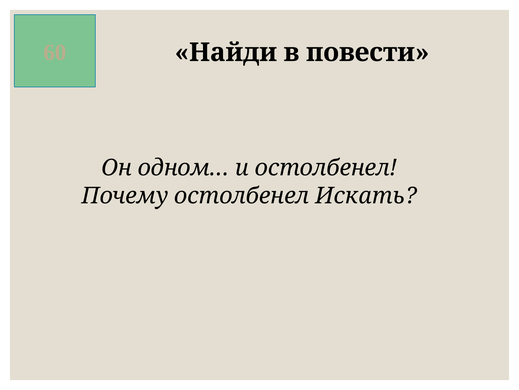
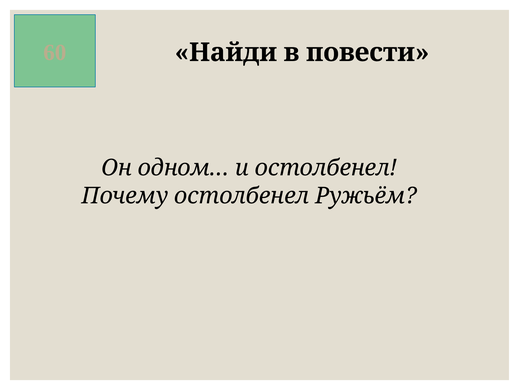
Искать: Искать -> Ружьём
